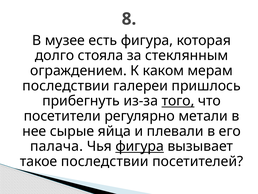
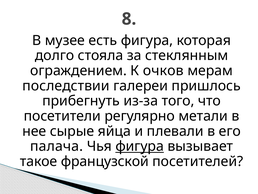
каком: каком -> очков
того underline: present -> none
такое последствии: последствии -> французской
